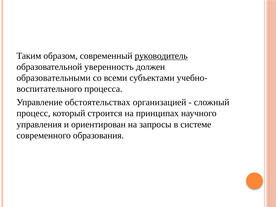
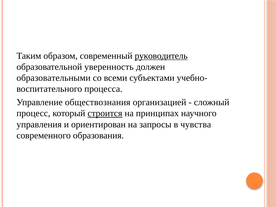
обстоятельствах: обстоятельствах -> обществознания
строится underline: none -> present
системе: системе -> чувства
